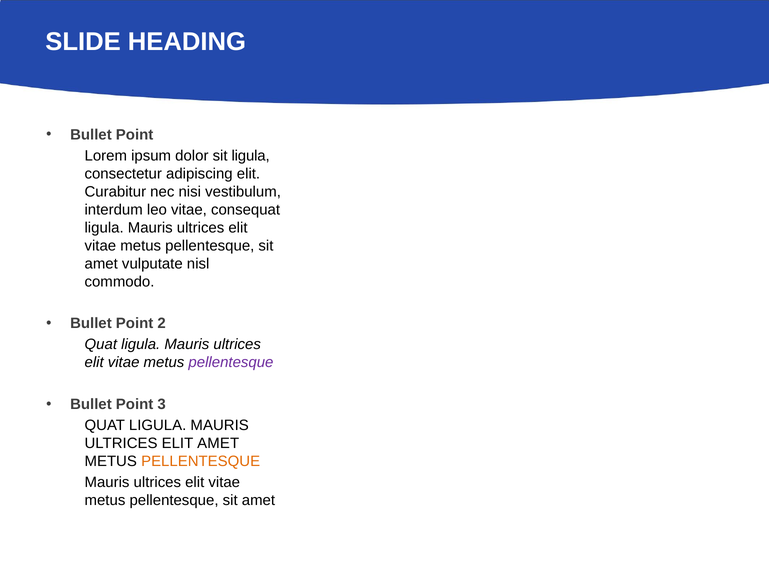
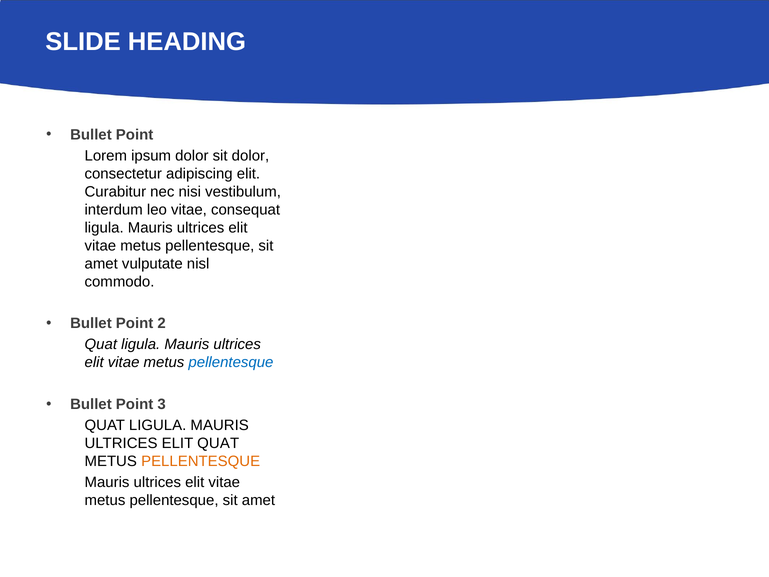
sit ligula: ligula -> dolor
pellentesque at (231, 362) colour: purple -> blue
ELIT AMET: AMET -> QUAT
